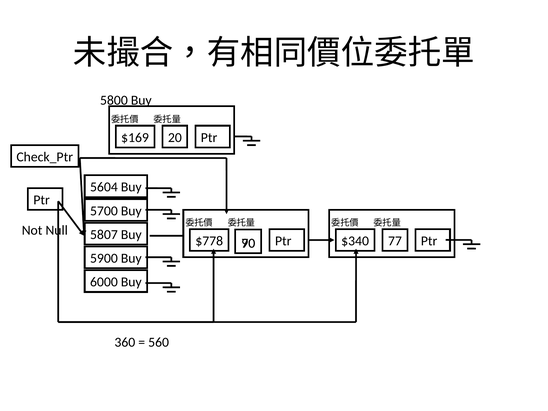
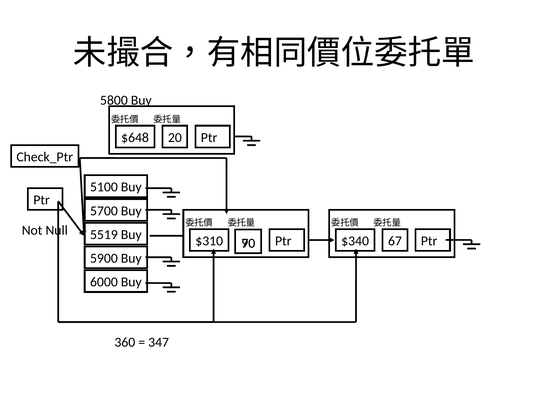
$169: $169 -> $648
5604: 5604 -> 5100
5807: 5807 -> 5519
$778: $778 -> $310
77: 77 -> 67
560: 560 -> 347
